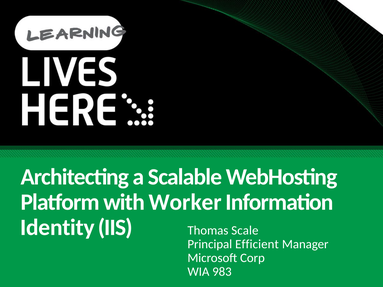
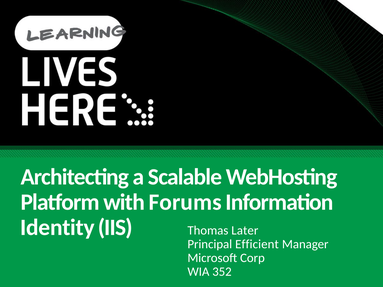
Worker: Worker -> Forums
Scale: Scale -> Later
983: 983 -> 352
